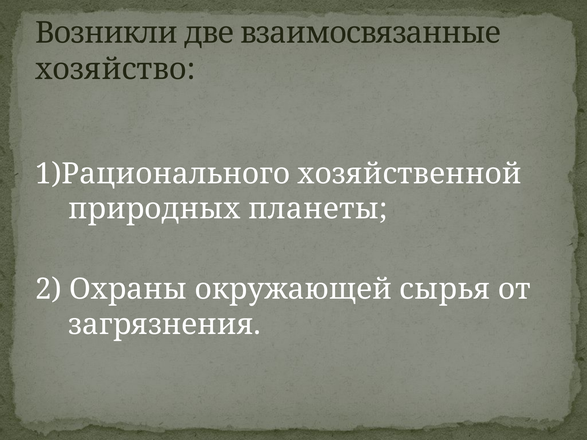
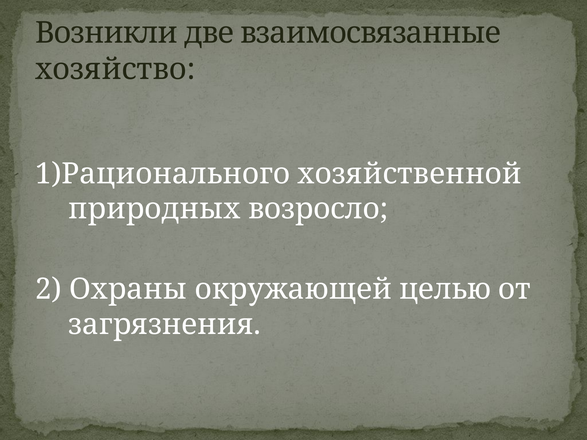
планеты: планеты -> возросло
сырья: сырья -> целью
